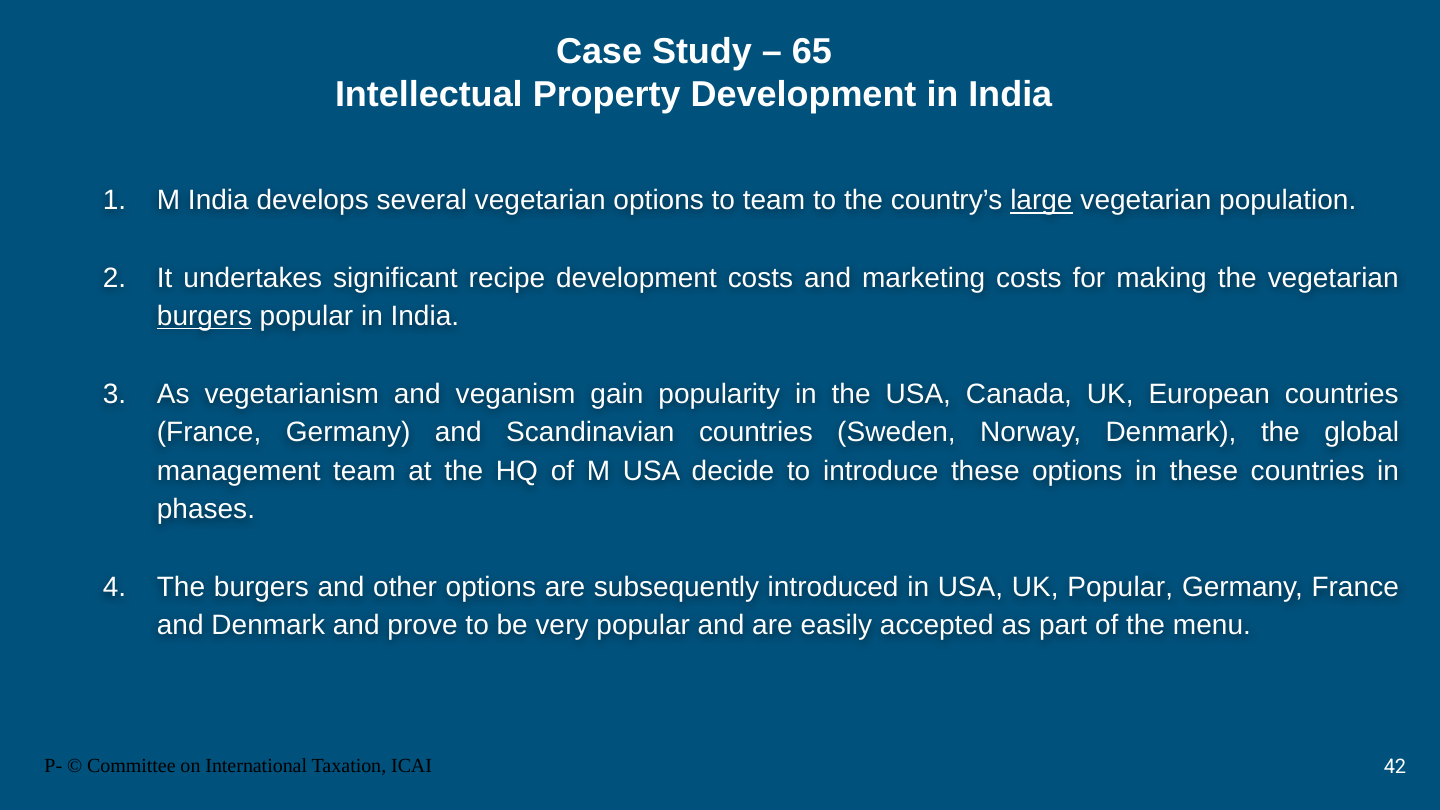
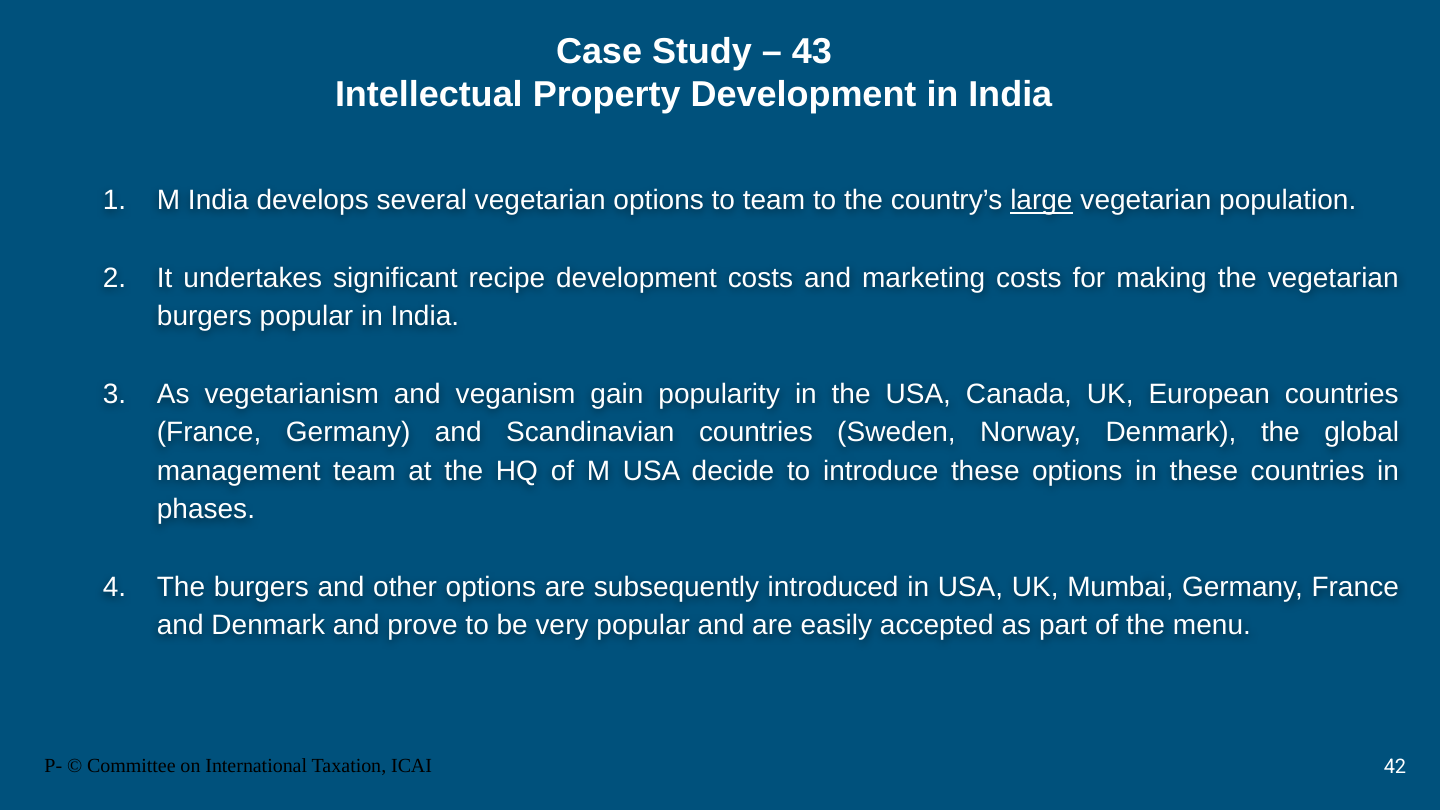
65: 65 -> 43
burgers at (204, 317) underline: present -> none
UK Popular: Popular -> Mumbai
